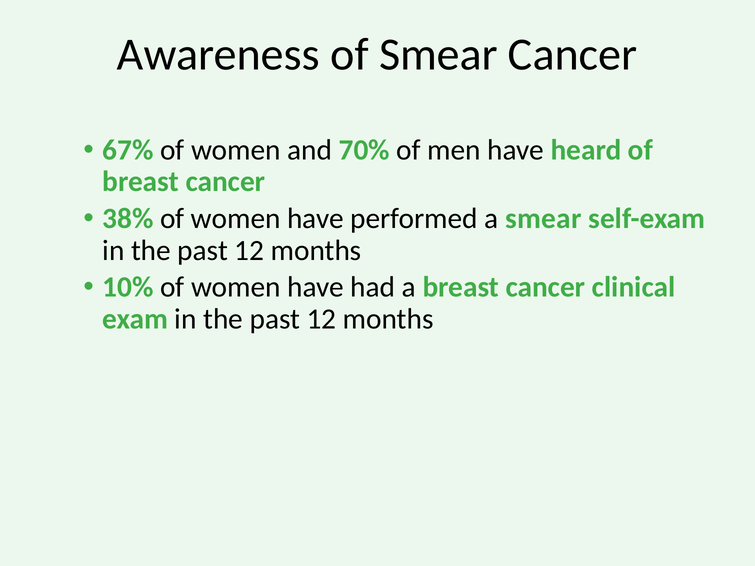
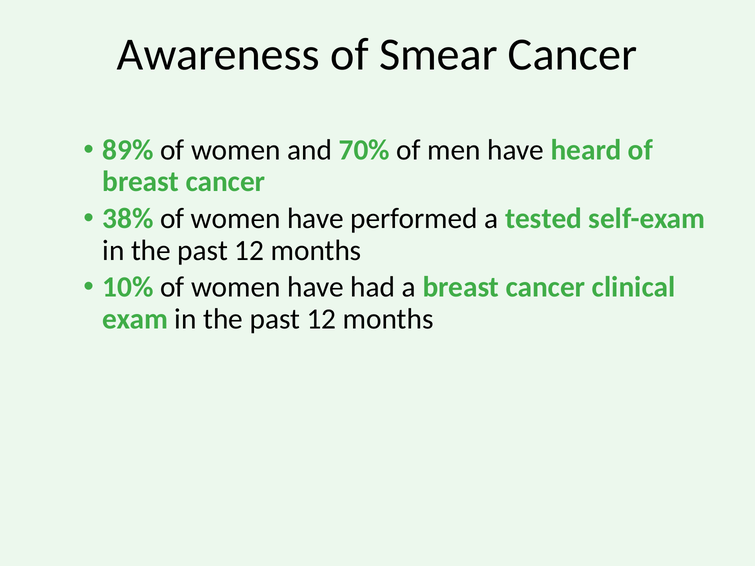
67%: 67% -> 89%
a smear: smear -> tested
